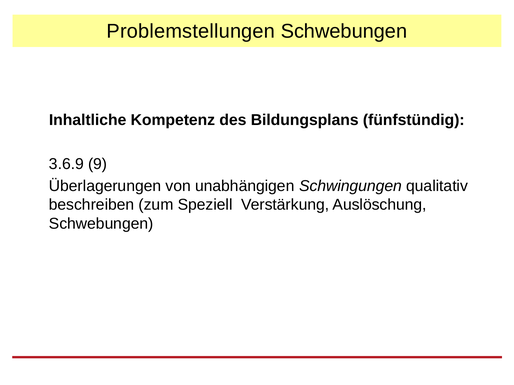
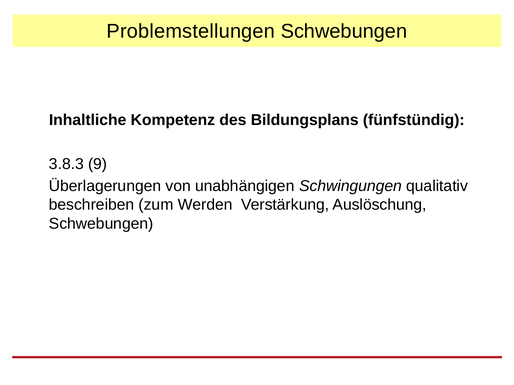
3.6.9: 3.6.9 -> 3.8.3
Speziell: Speziell -> Werden
